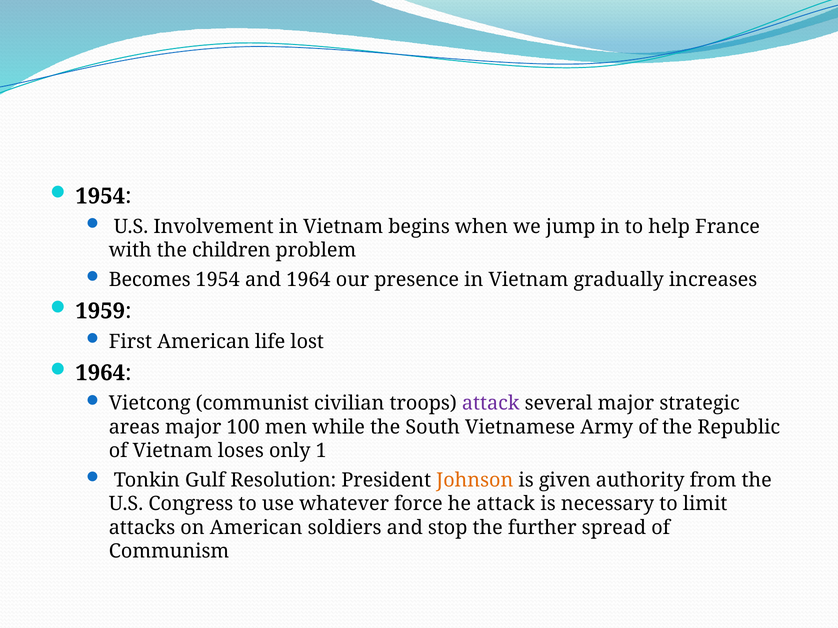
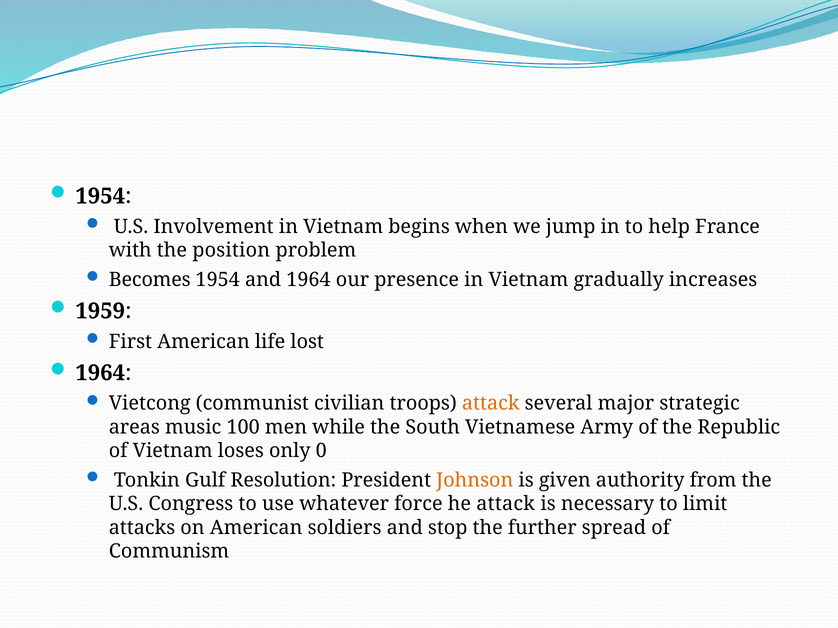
children: children -> position
attack at (491, 404) colour: purple -> orange
areas major: major -> music
1: 1 -> 0
